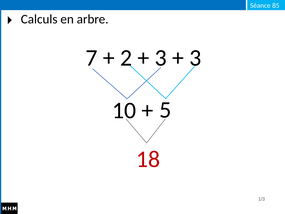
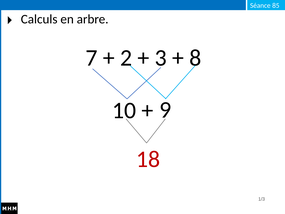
3 at (195, 58): 3 -> 8
5: 5 -> 9
